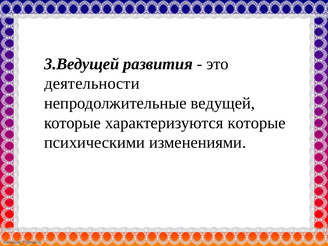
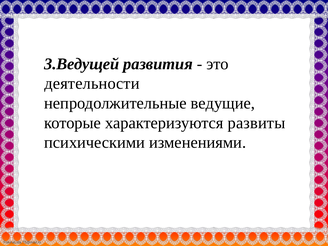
ведущей: ведущей -> ведущие
характеризуются которые: которые -> развиты
